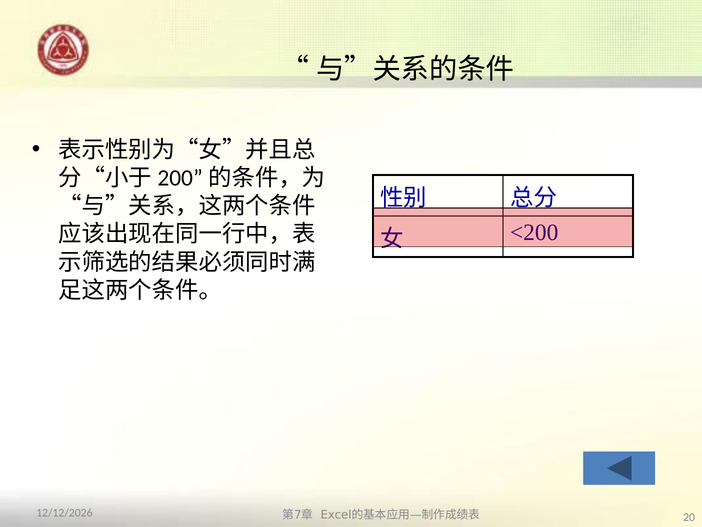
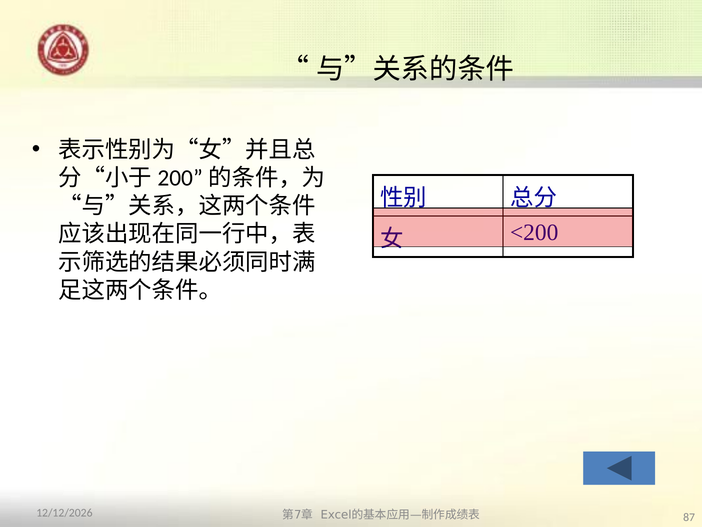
20: 20 -> 87
